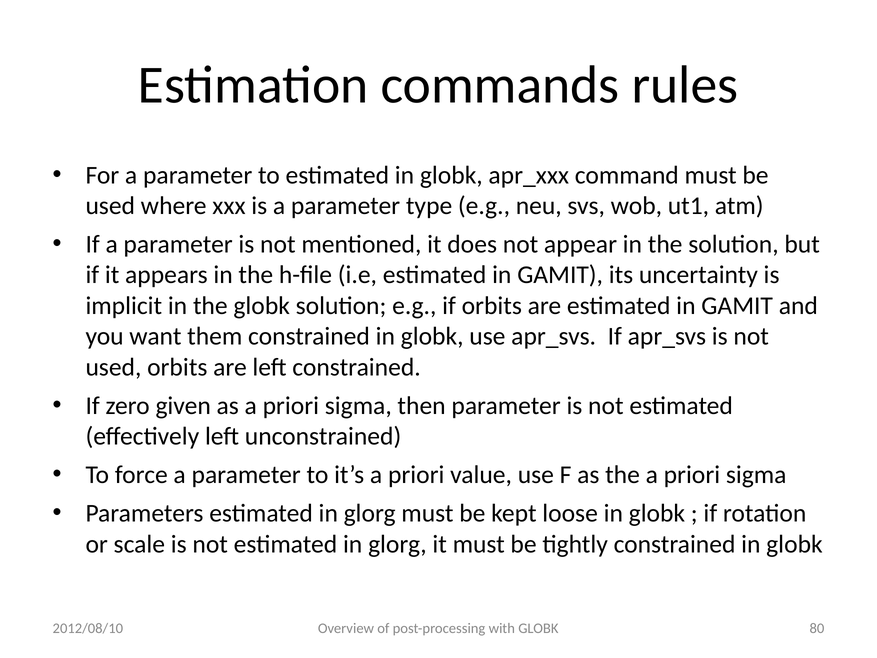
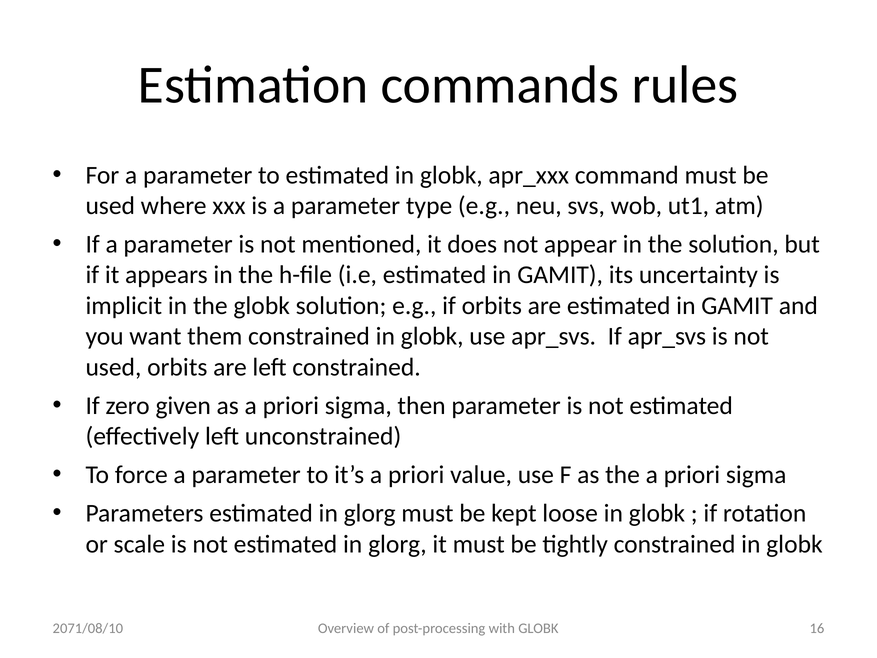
80: 80 -> 16
2012/08/10: 2012/08/10 -> 2071/08/10
